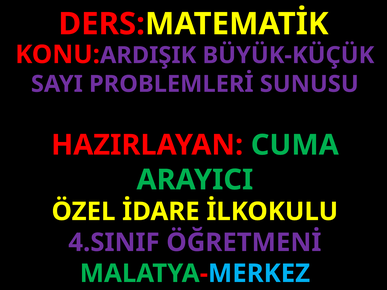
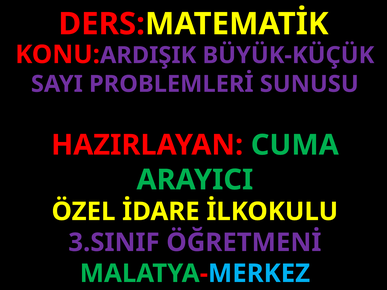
4.SINIF: 4.SINIF -> 3.SINIF
